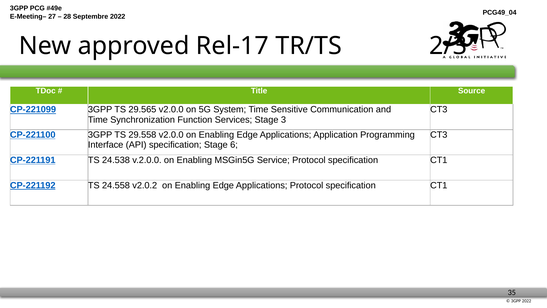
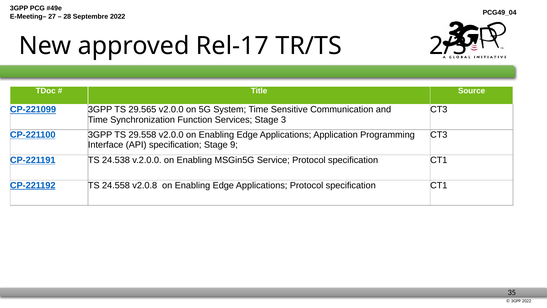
6: 6 -> 9
v2.0.2: v2.0.2 -> v2.0.8
